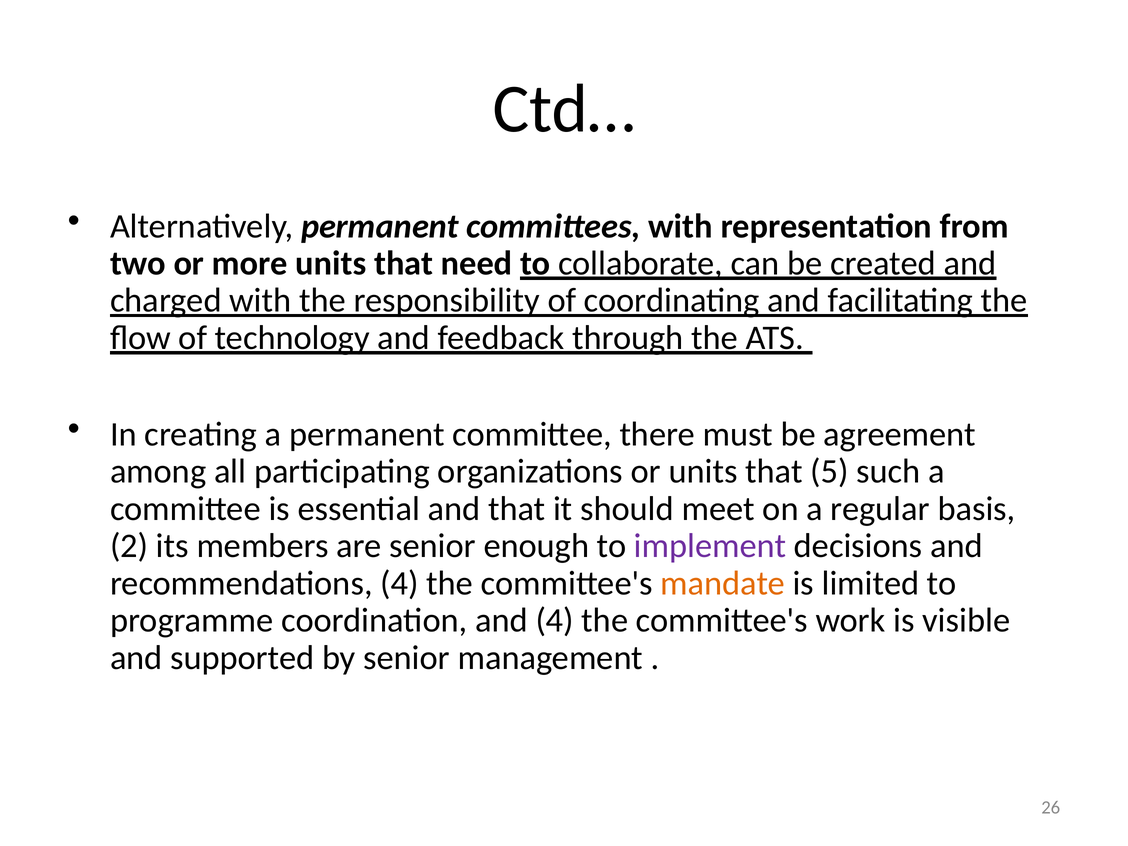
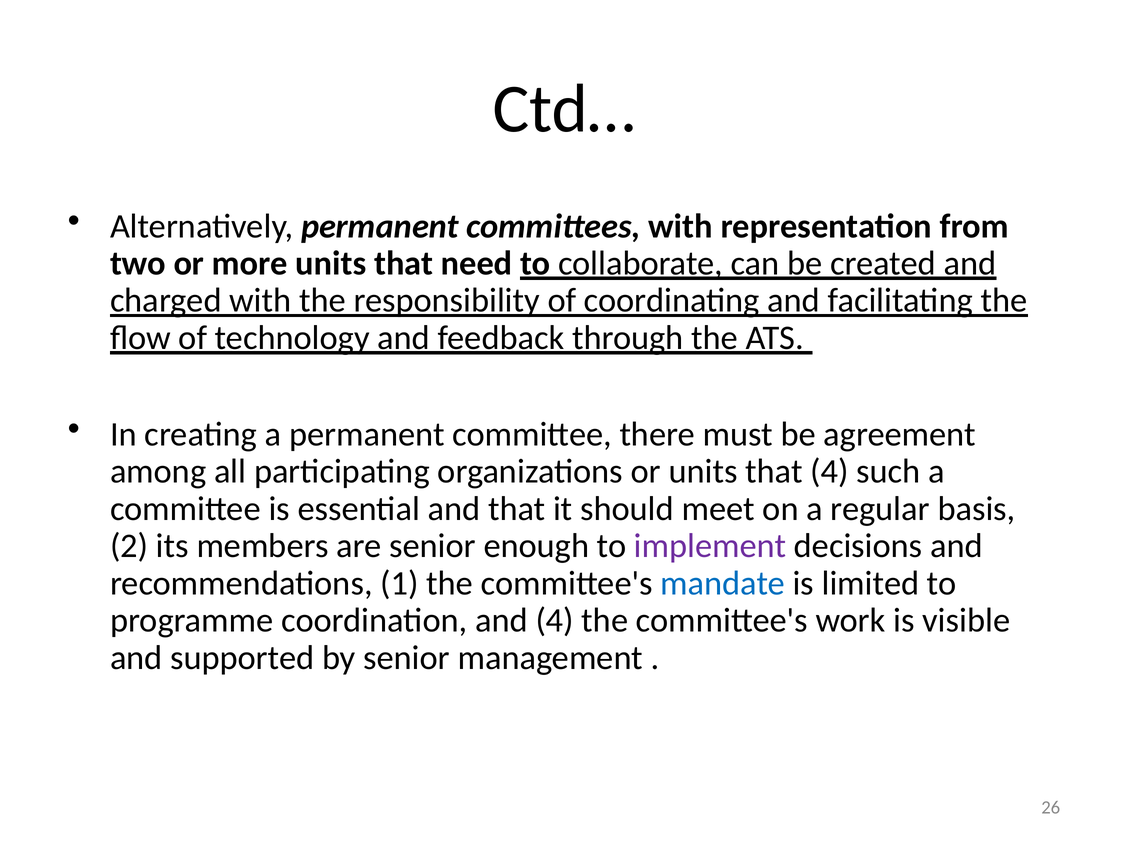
that 5: 5 -> 4
recommendations 4: 4 -> 1
mandate colour: orange -> blue
